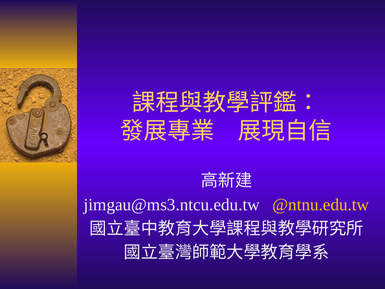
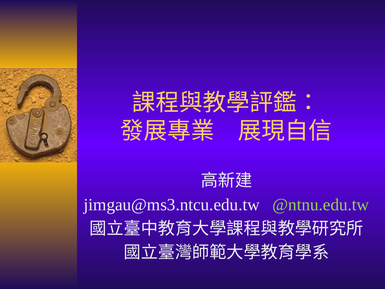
@ntnu.edu.tw colour: yellow -> light green
